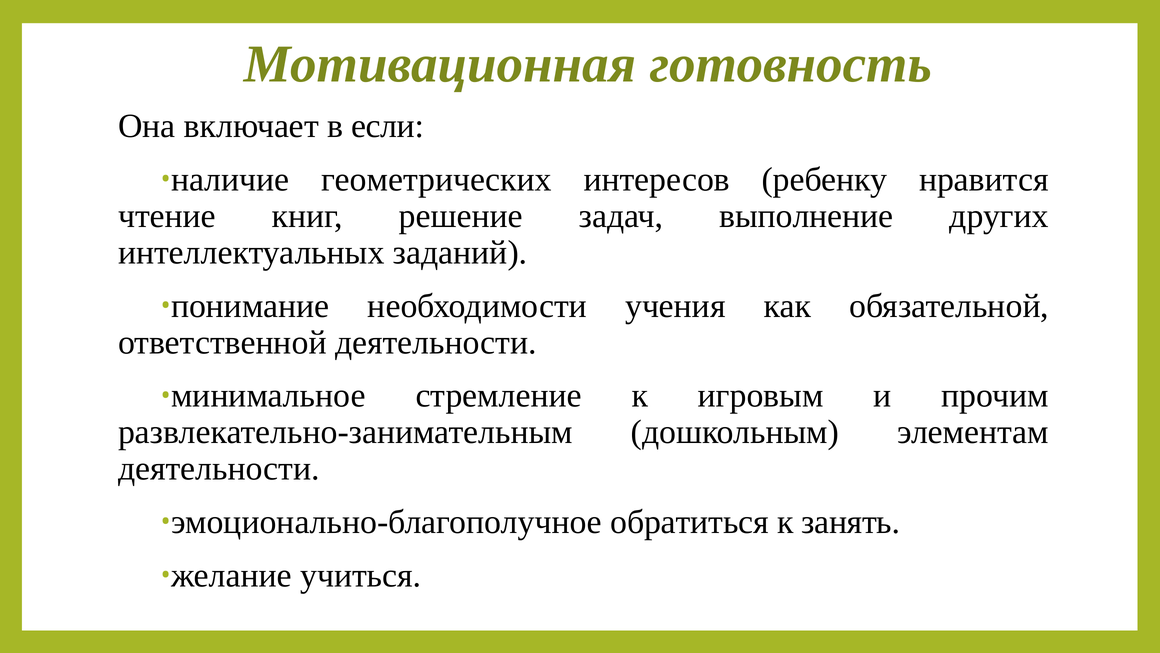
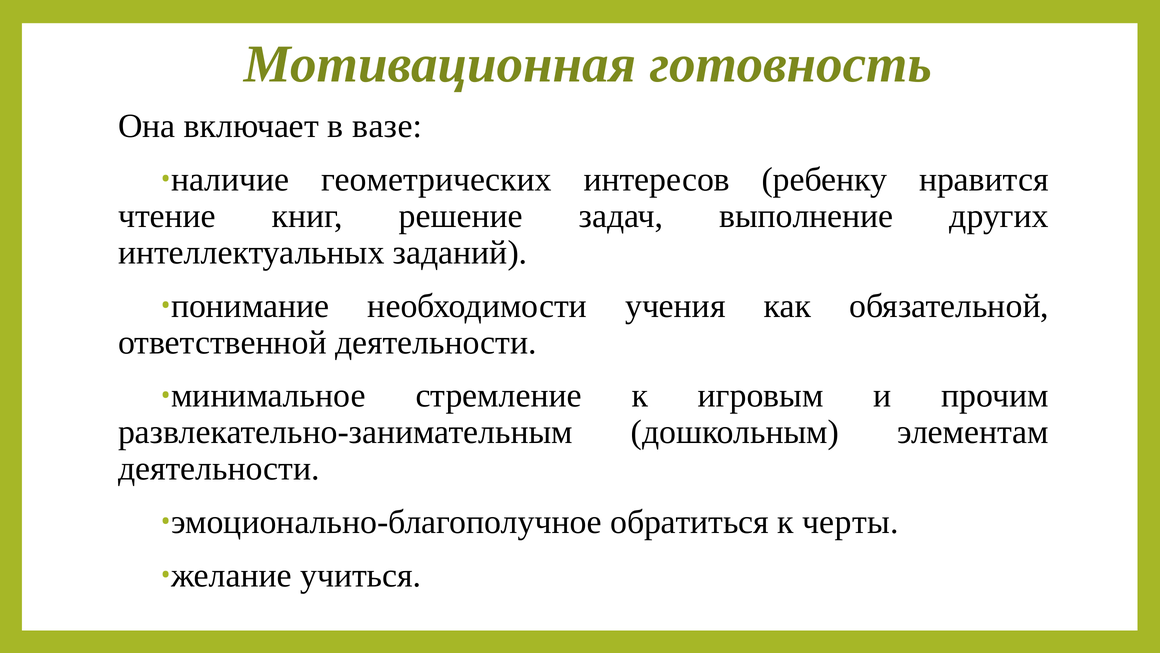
если: если -> вазе
занять: занять -> черты
